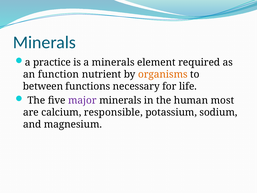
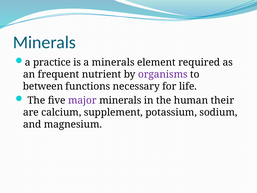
function: function -> frequent
organisms colour: orange -> purple
most: most -> their
responsible: responsible -> supplement
